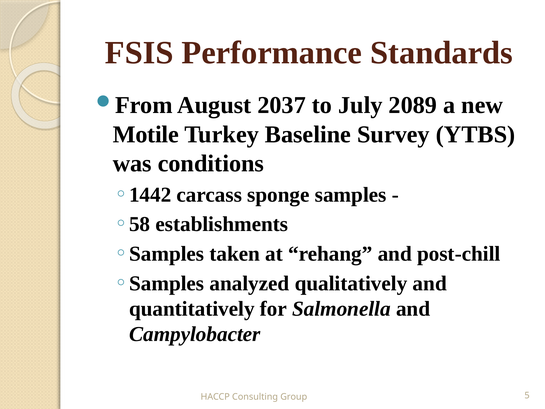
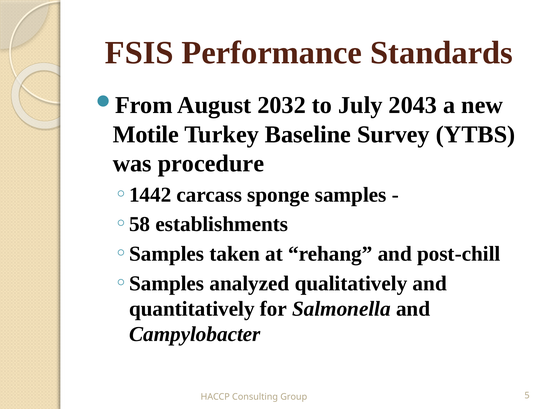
2037: 2037 -> 2032
2089: 2089 -> 2043
conditions: conditions -> procedure
